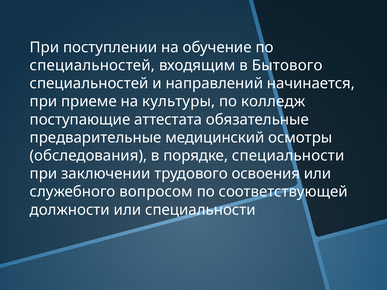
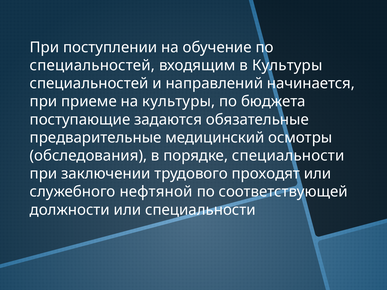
в Бытового: Бытового -> Культуры
колледж: колледж -> бюджета
аттестата: аттестата -> задаются
освоения: освоения -> проходят
вопросом: вопросом -> нефтяной
